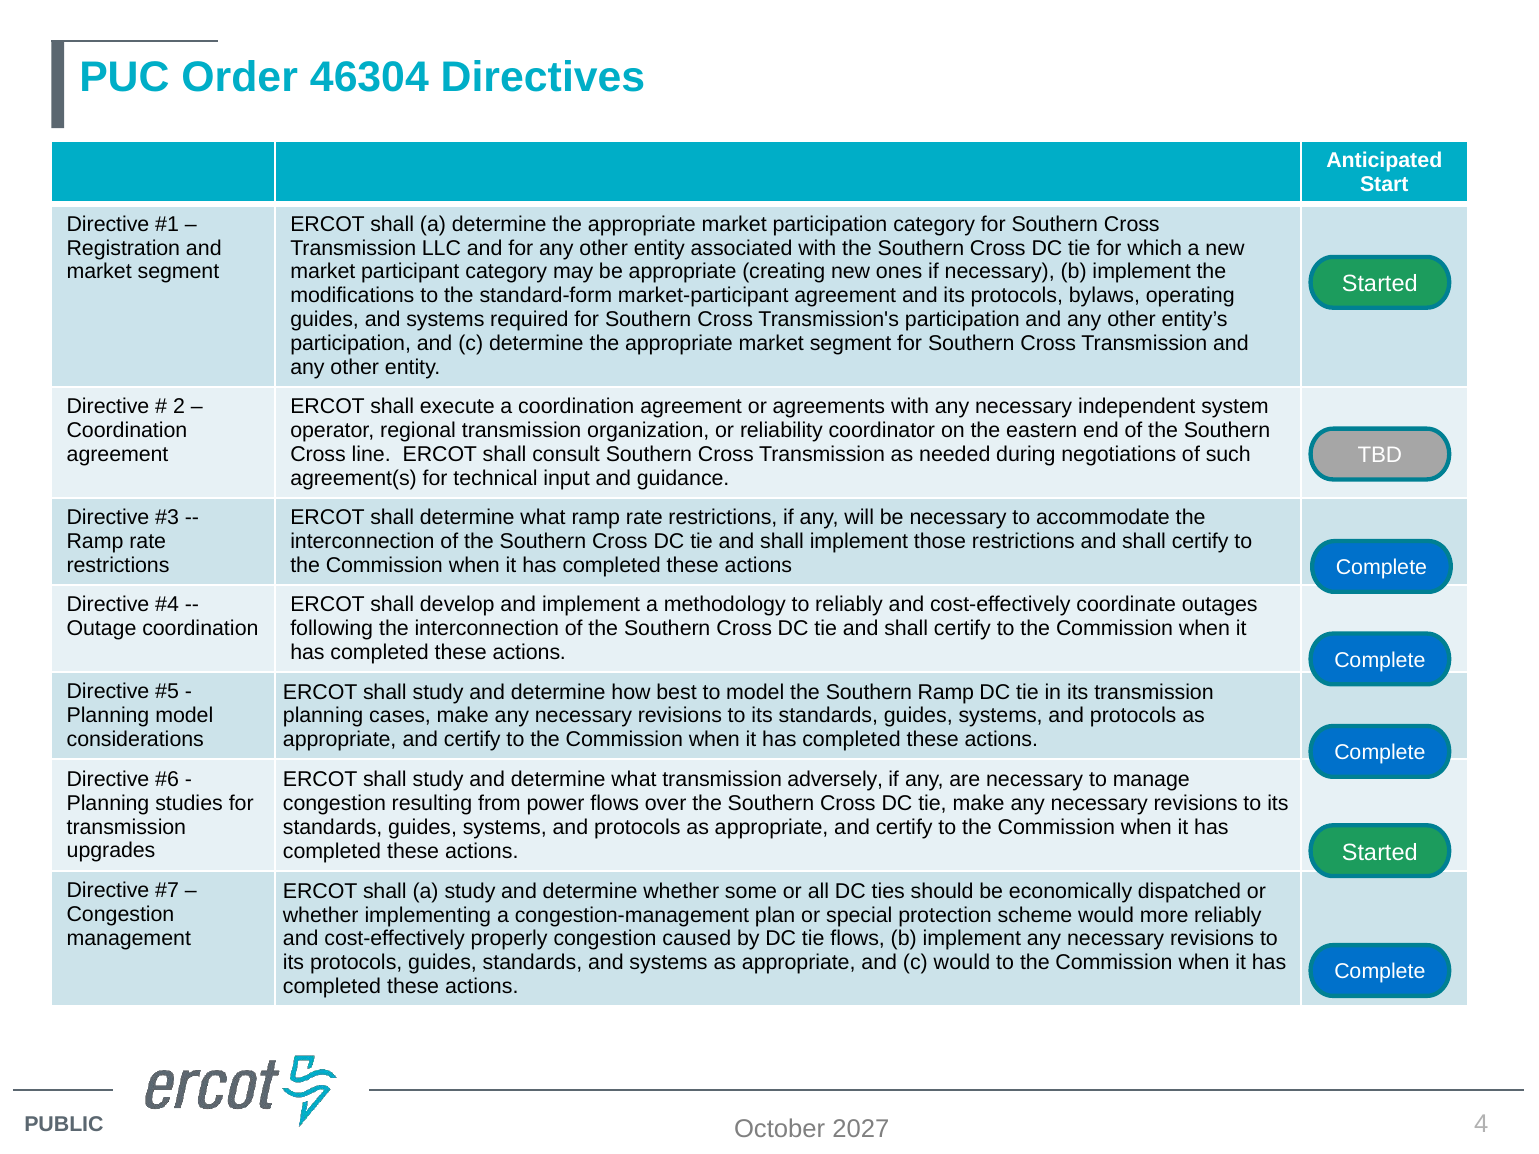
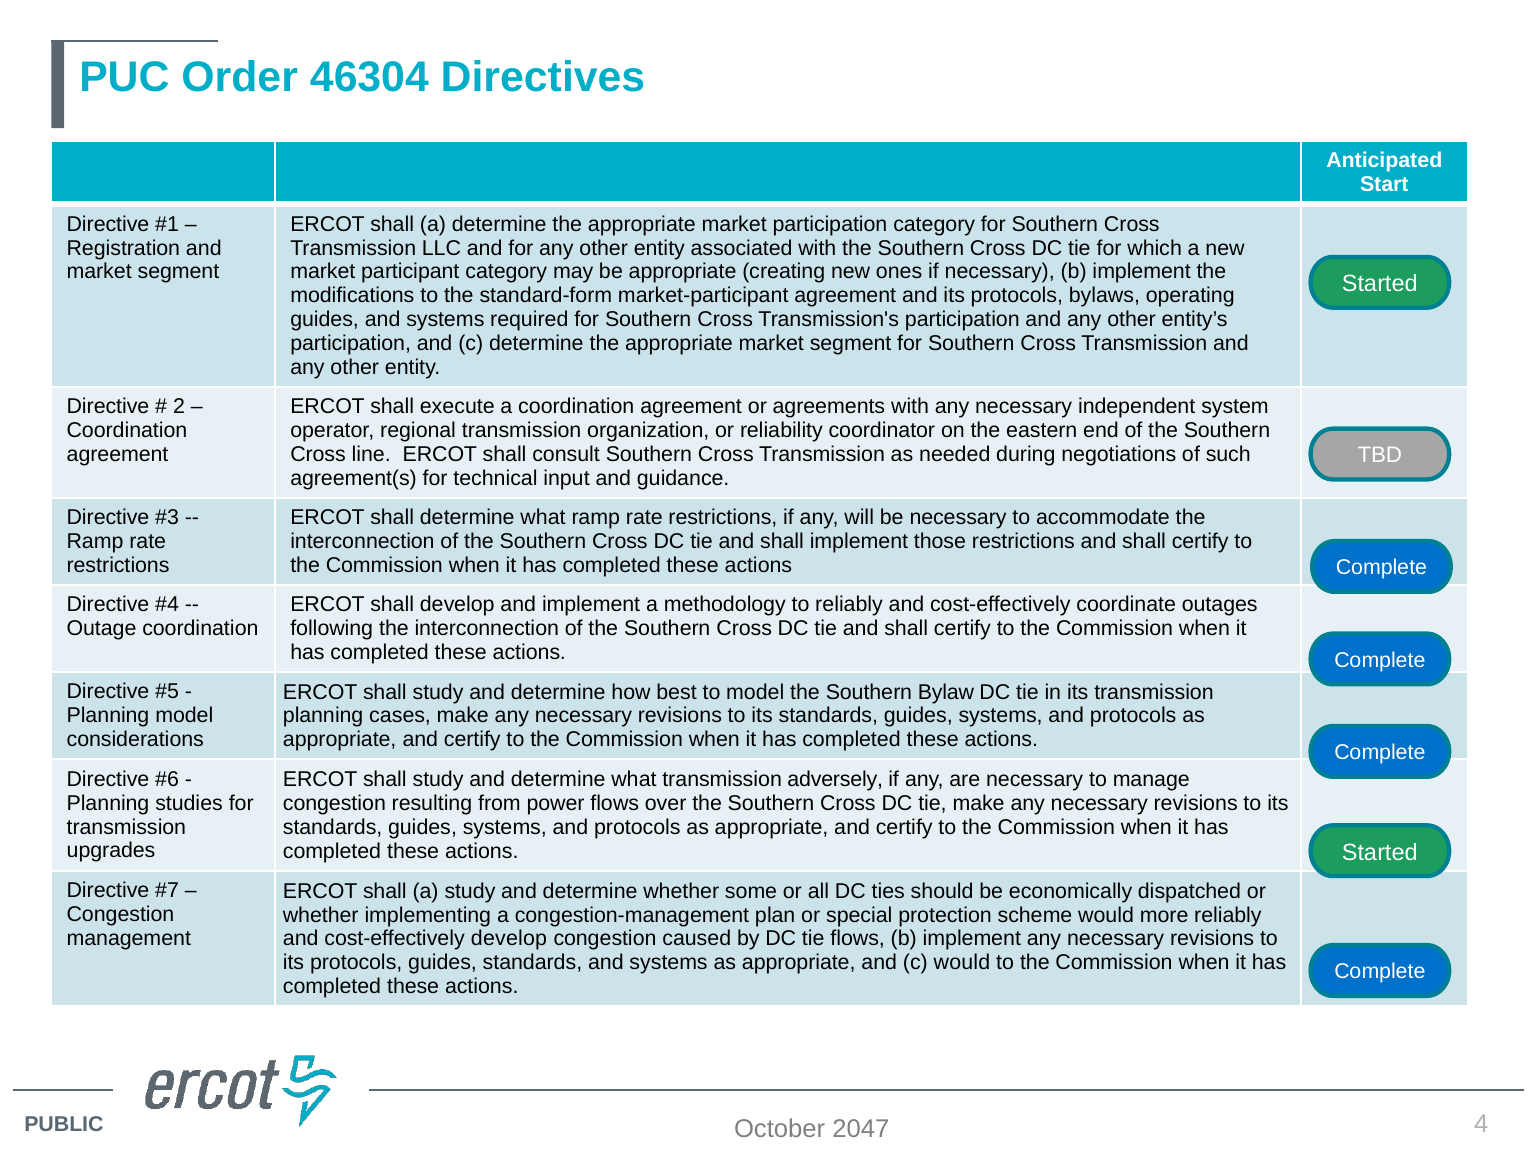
Southern Ramp: Ramp -> Bylaw
cost-effectively properly: properly -> develop
2027: 2027 -> 2047
